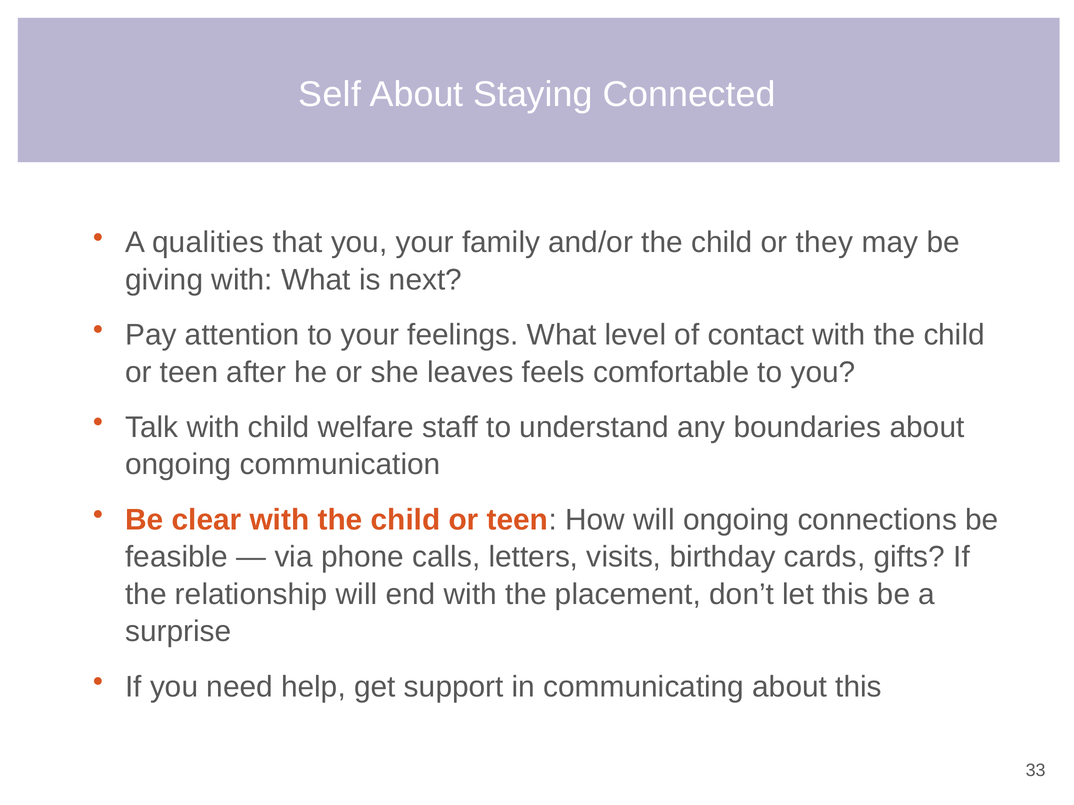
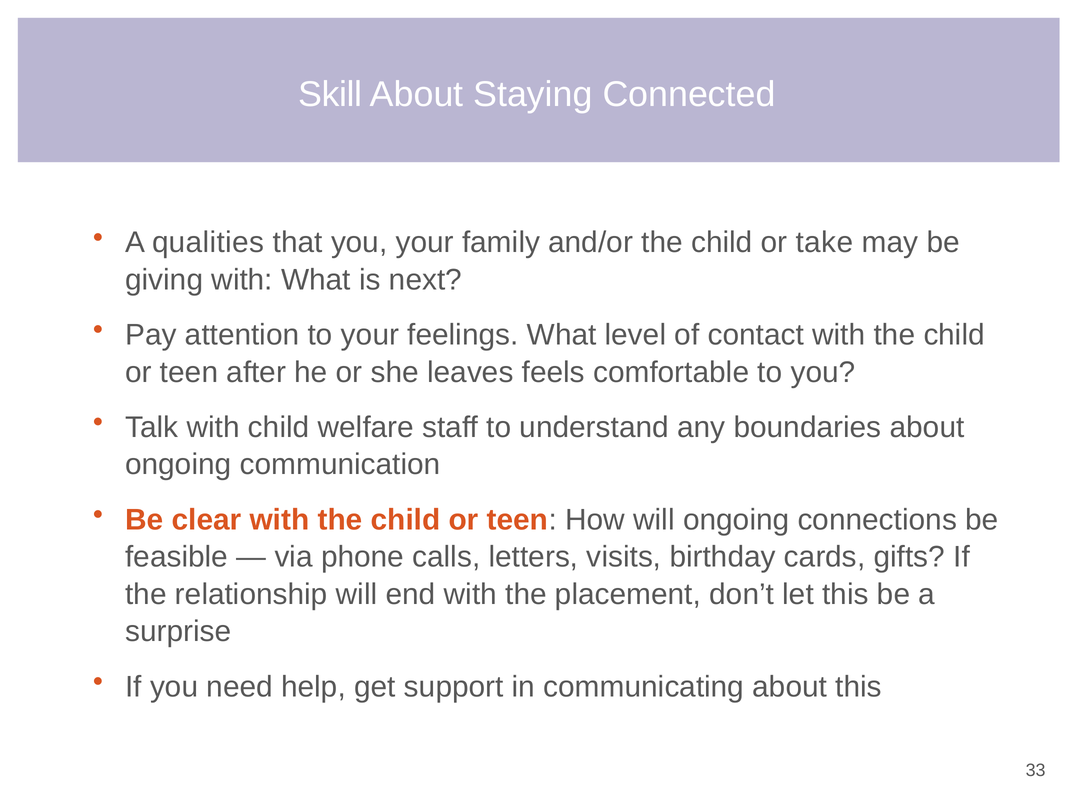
Self: Self -> Skill
they: they -> take
